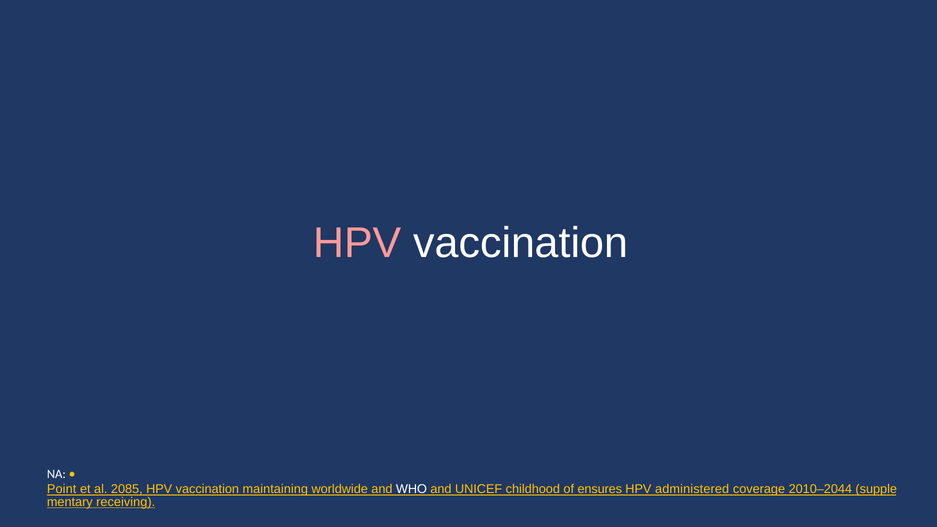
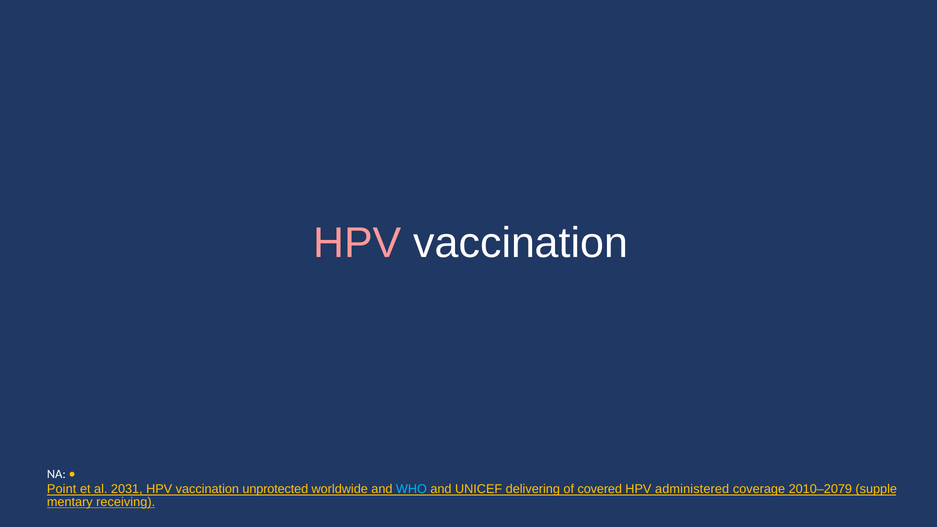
2085: 2085 -> 2031
maintaining: maintaining -> unprotected
WHO colour: white -> light blue
childhood: childhood -> delivering
ensures: ensures -> covered
2010–2044: 2010–2044 -> 2010–2079
